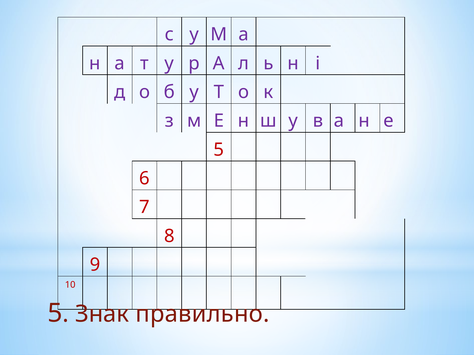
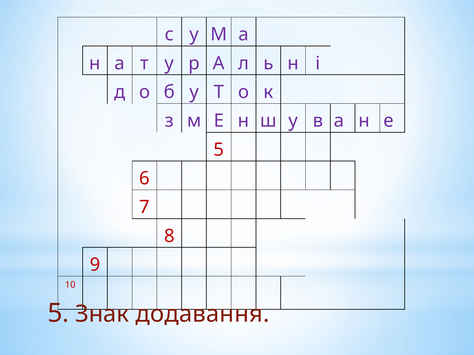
правильно: правильно -> додавання
